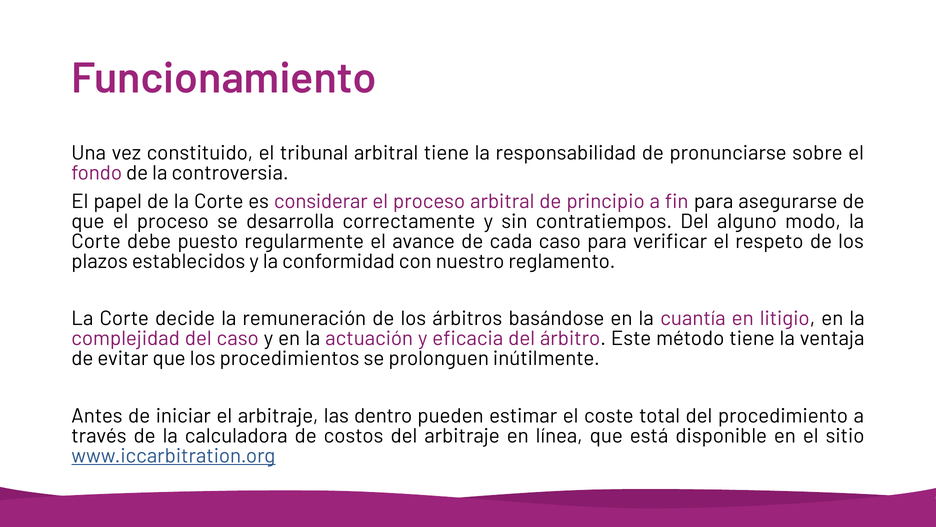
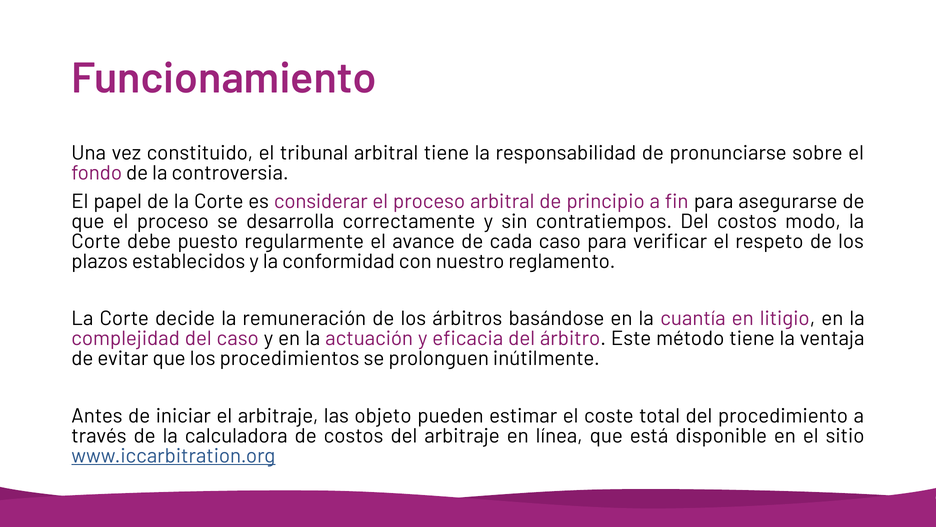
Del alguno: alguno -> costos
dentro: dentro -> objeto
